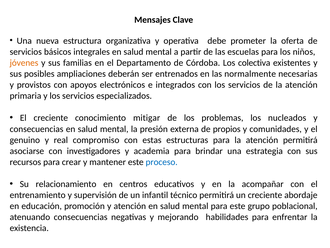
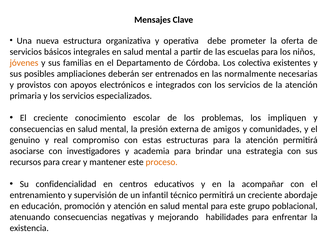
mitigar: mitigar -> escolar
nucleados: nucleados -> impliquen
propios: propios -> amigos
proceso colour: blue -> orange
relacionamiento: relacionamiento -> confidencialidad
